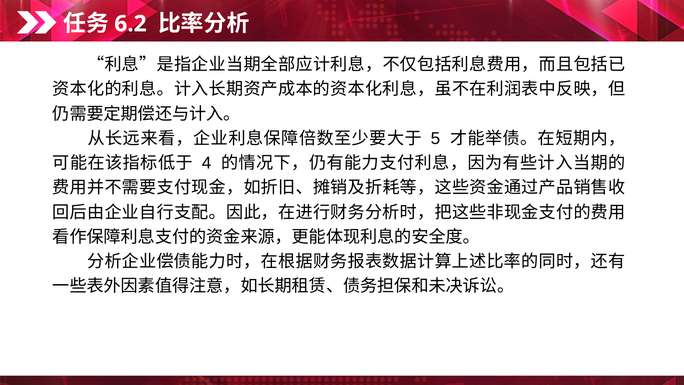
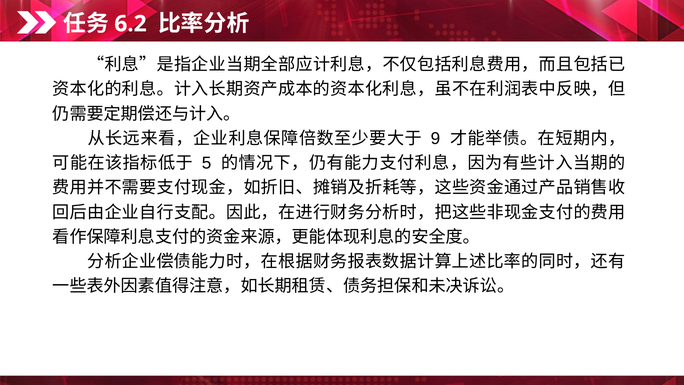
5: 5 -> 9
4: 4 -> 5
